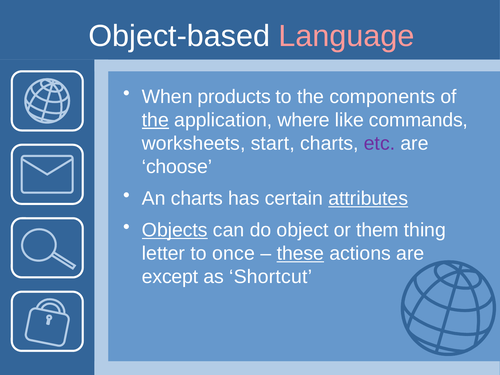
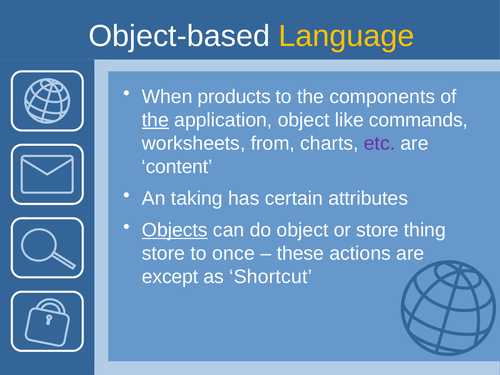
Language colour: pink -> yellow
application where: where -> object
start: start -> from
choose: choose -> content
An charts: charts -> taking
attributes underline: present -> none
or them: them -> store
letter at (163, 253): letter -> store
these underline: present -> none
